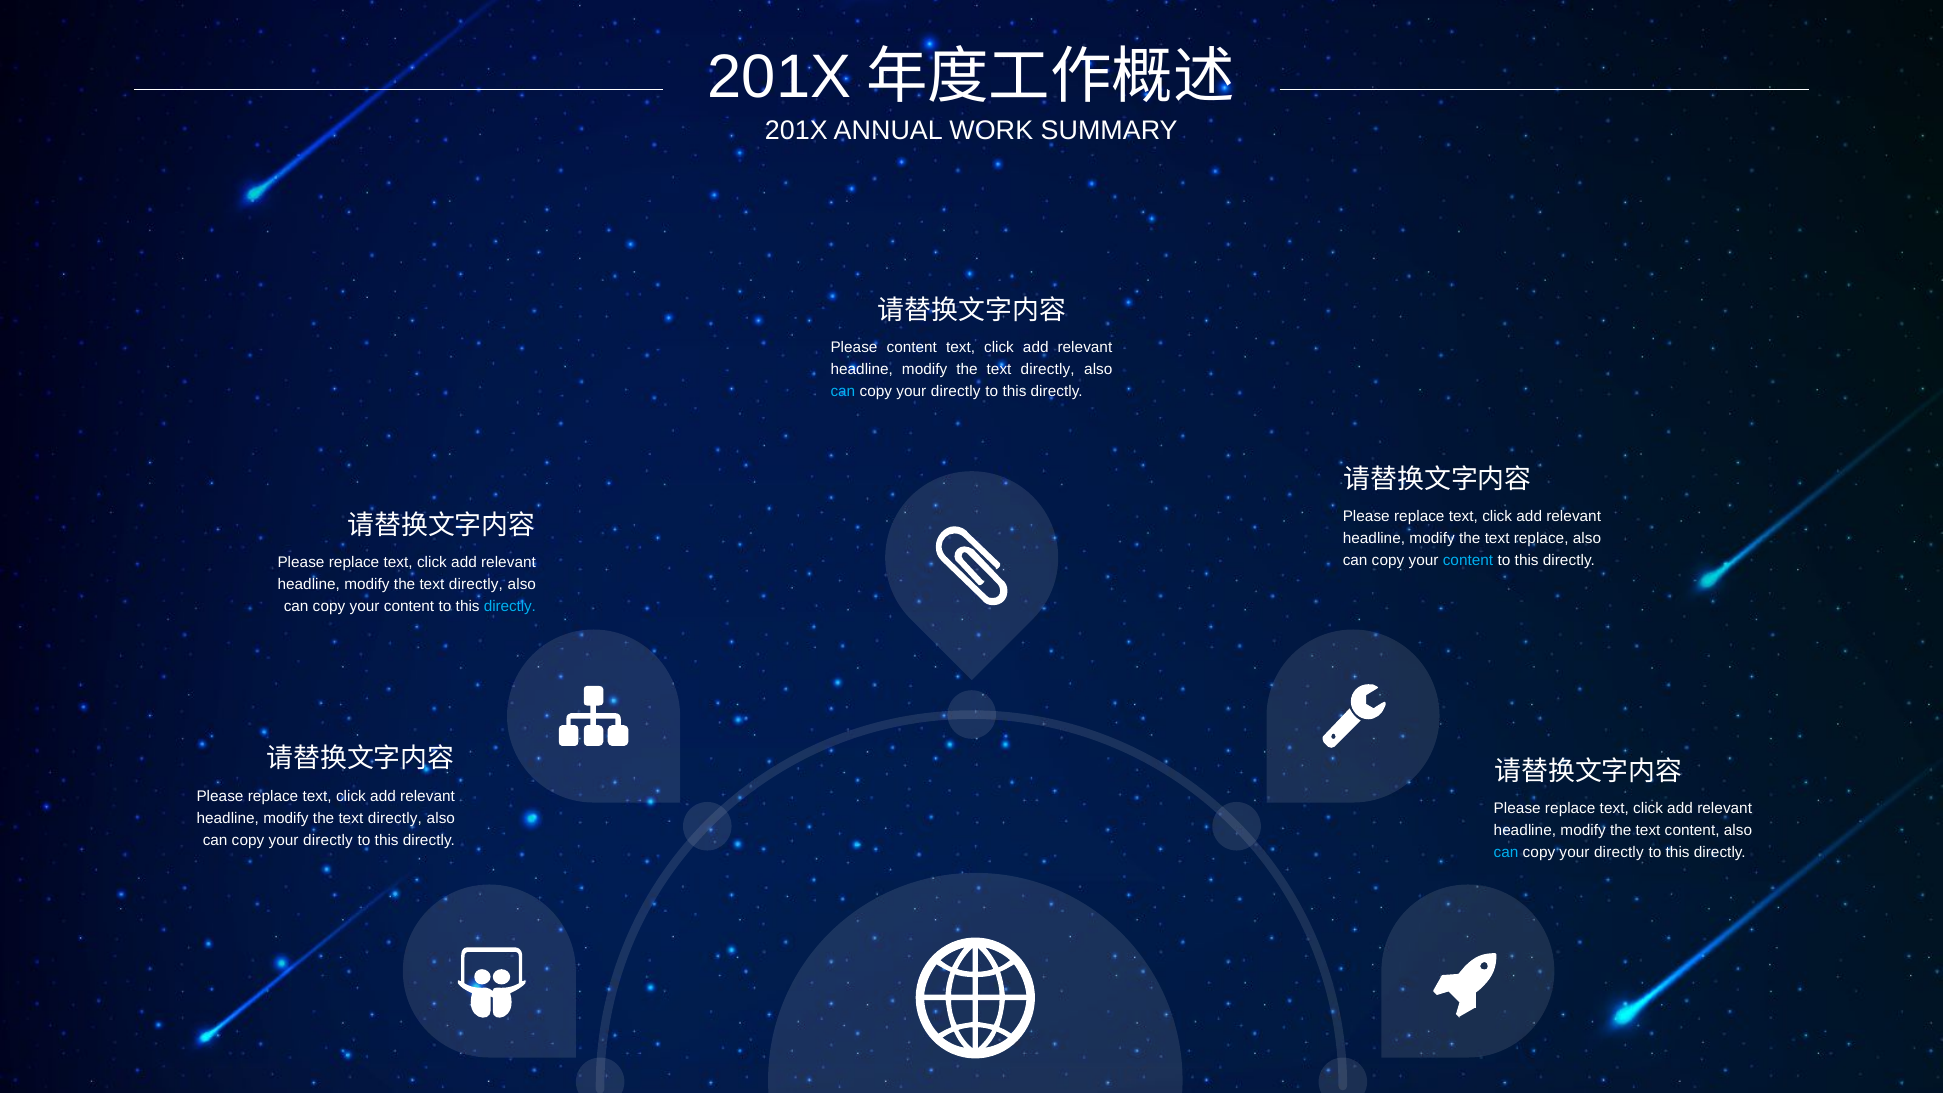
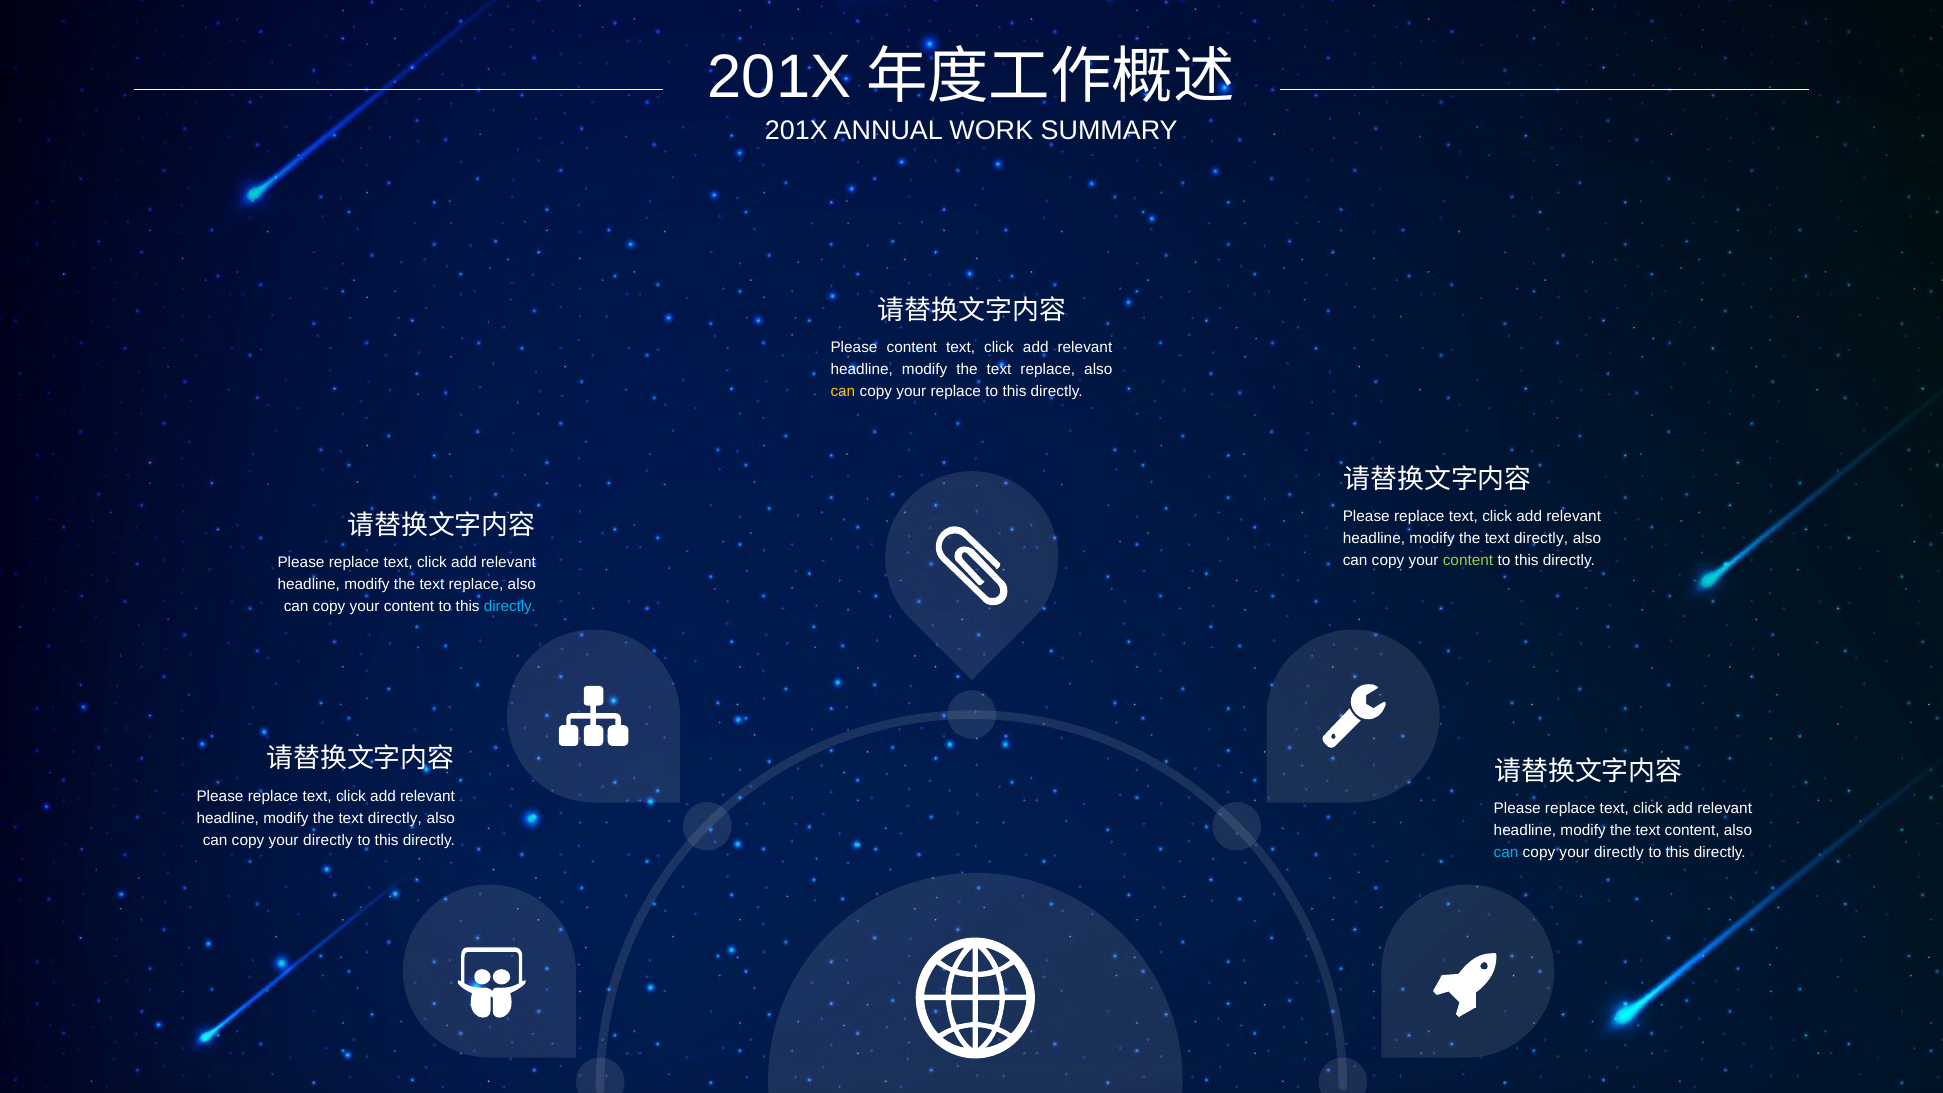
directly at (1048, 369): directly -> replace
can at (843, 391) colour: light blue -> yellow
directly at (956, 391): directly -> replace
replace at (1541, 539): replace -> directly
content at (1468, 561) colour: light blue -> light green
directly at (476, 585): directly -> replace
